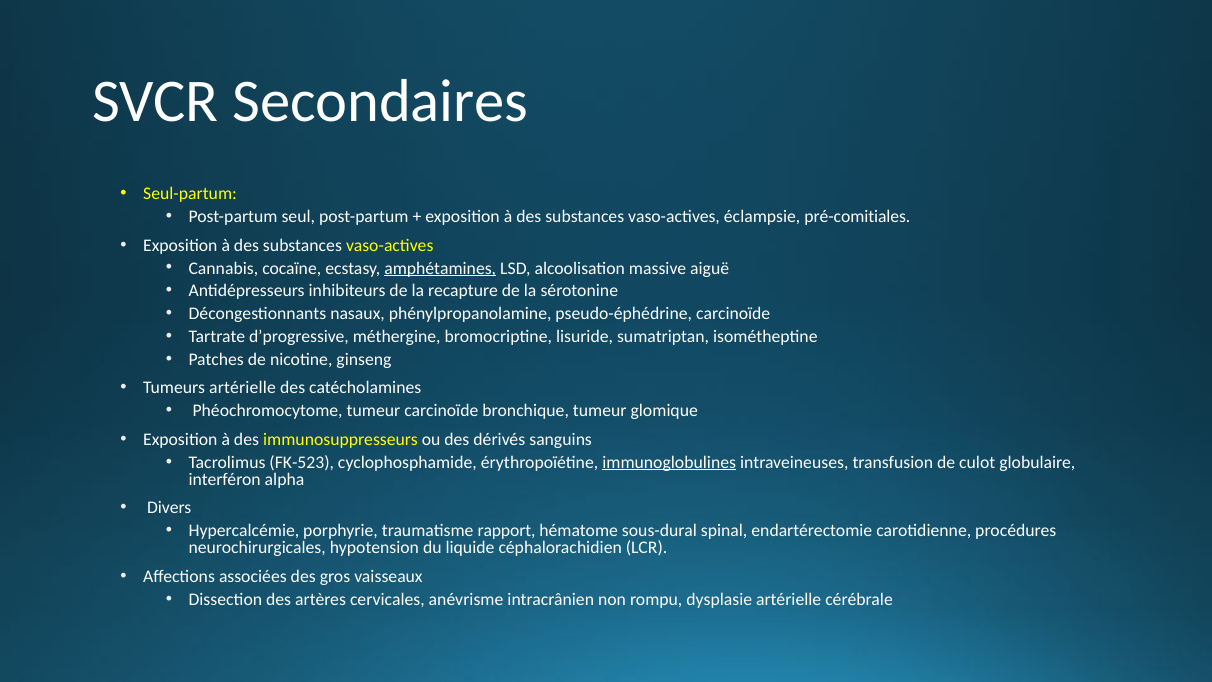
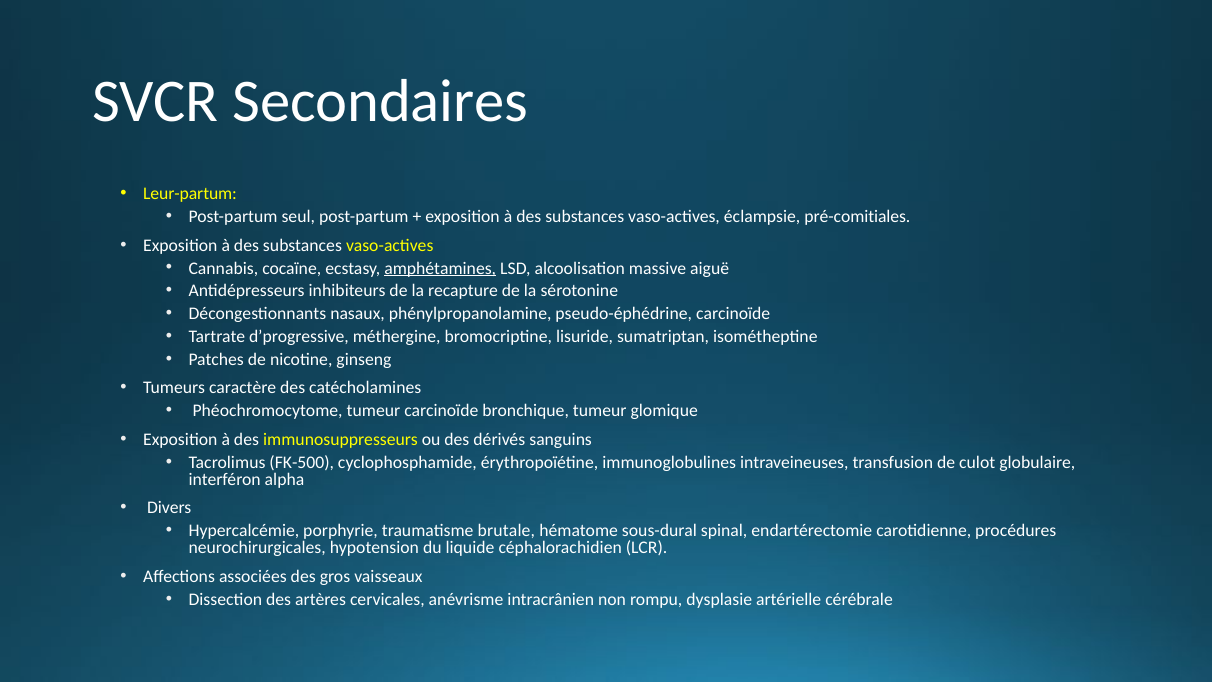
Seul-partum: Seul-partum -> Leur-partum
Tumeurs artérielle: artérielle -> caractère
FK-523: FK-523 -> FK-500
immunoglobulines underline: present -> none
rapport: rapport -> brutale
